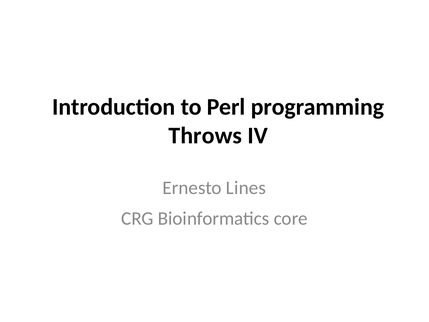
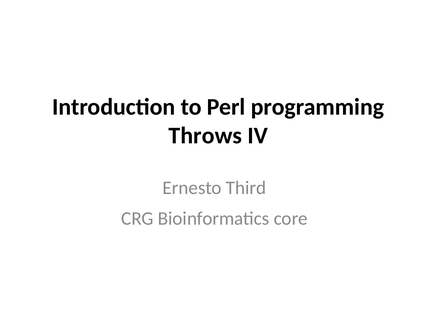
Lines: Lines -> Third
